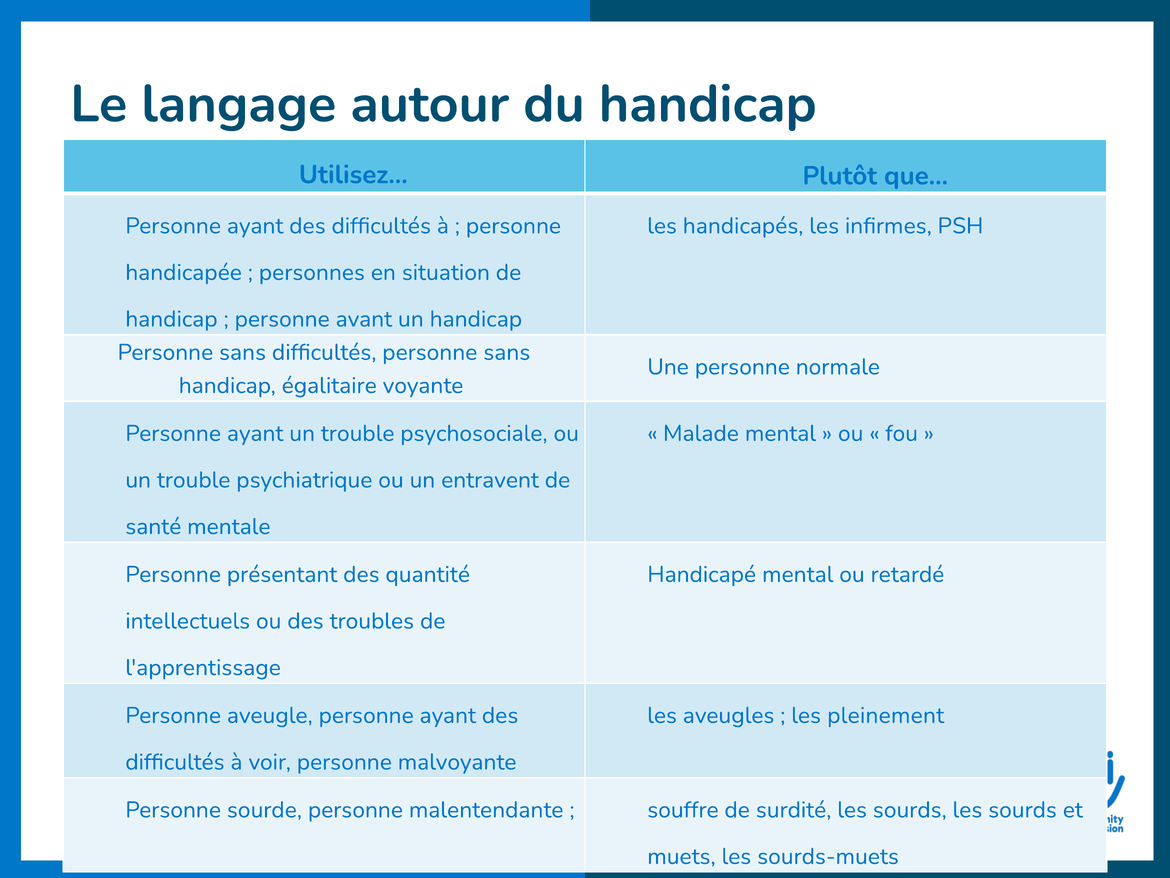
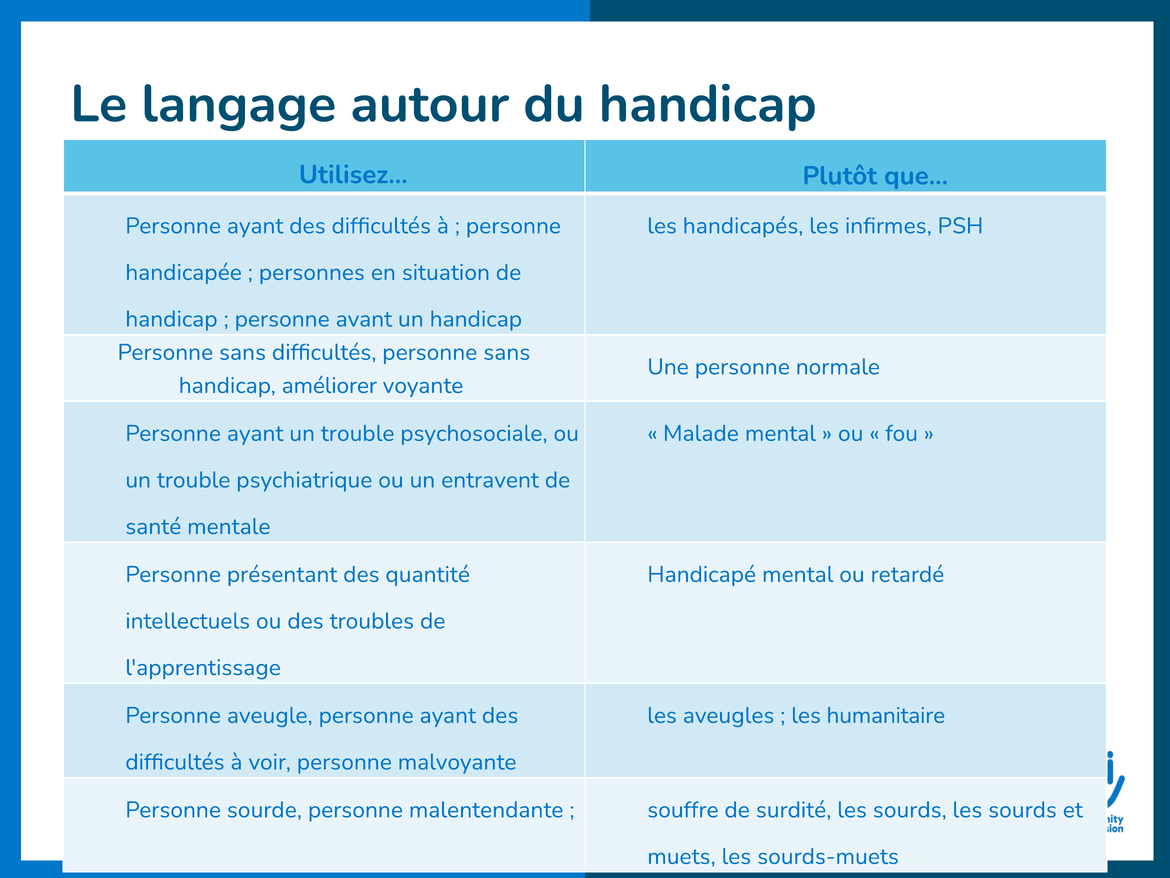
égalitaire: égalitaire -> améliorer
pleinement: pleinement -> humanitaire
